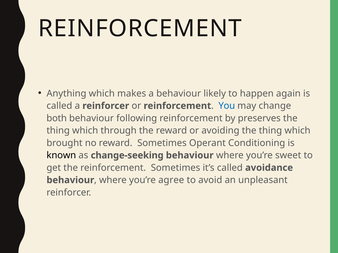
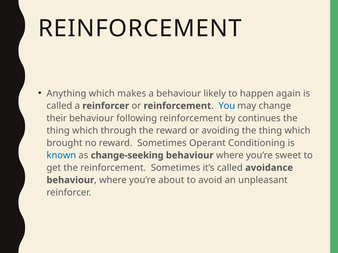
both: both -> their
preserves: preserves -> continues
known colour: black -> blue
agree: agree -> about
